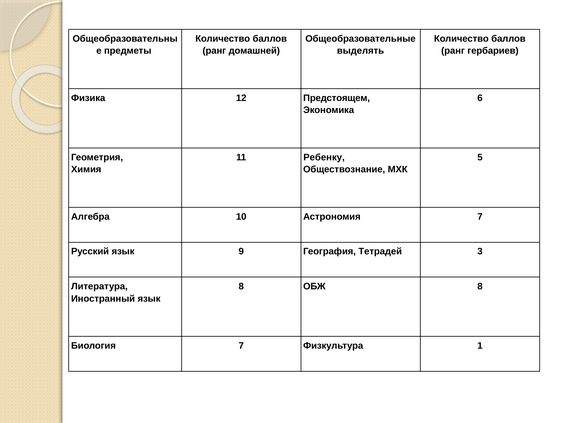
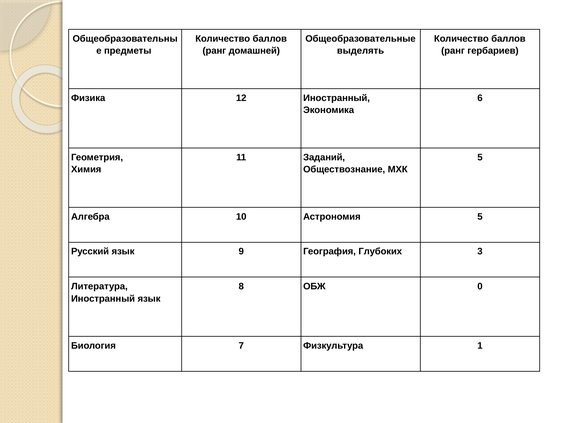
12 Предстоящем: Предстоящем -> Иностранный
Ребенку: Ребенку -> Заданий
Астрономия 7: 7 -> 5
Тетрадей: Тетрадей -> Глубоких
ОБЖ 8: 8 -> 0
